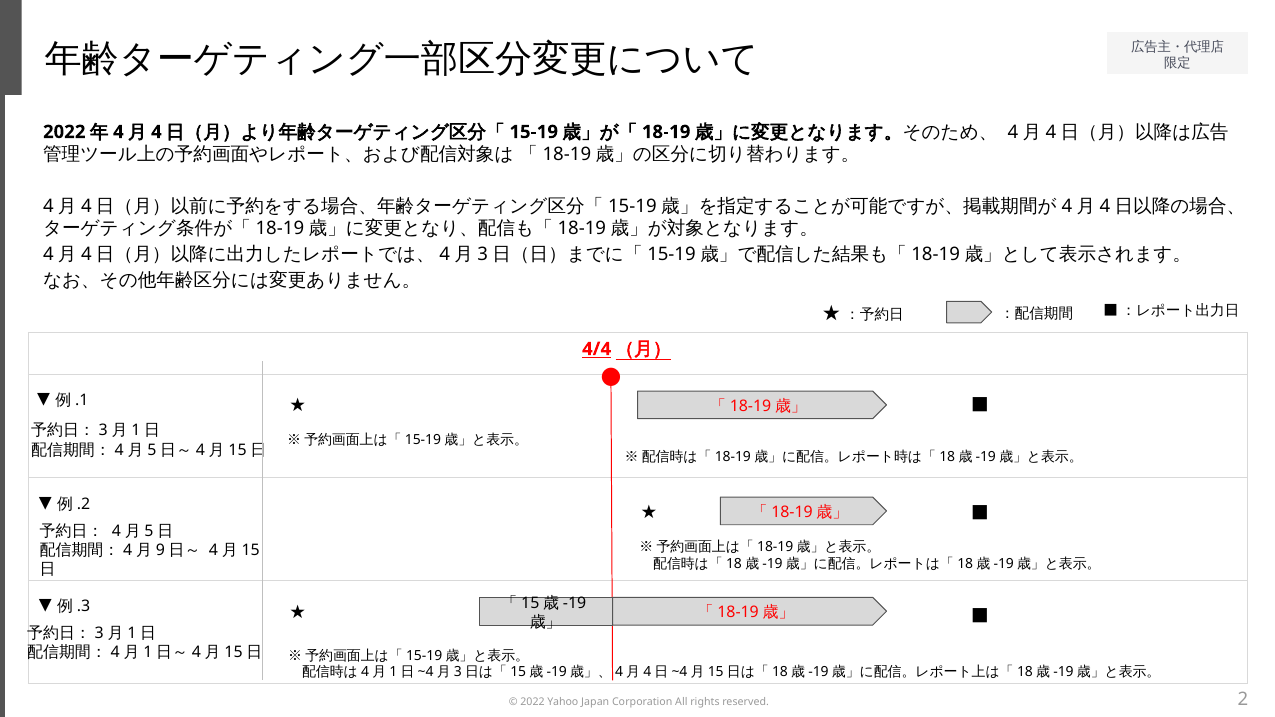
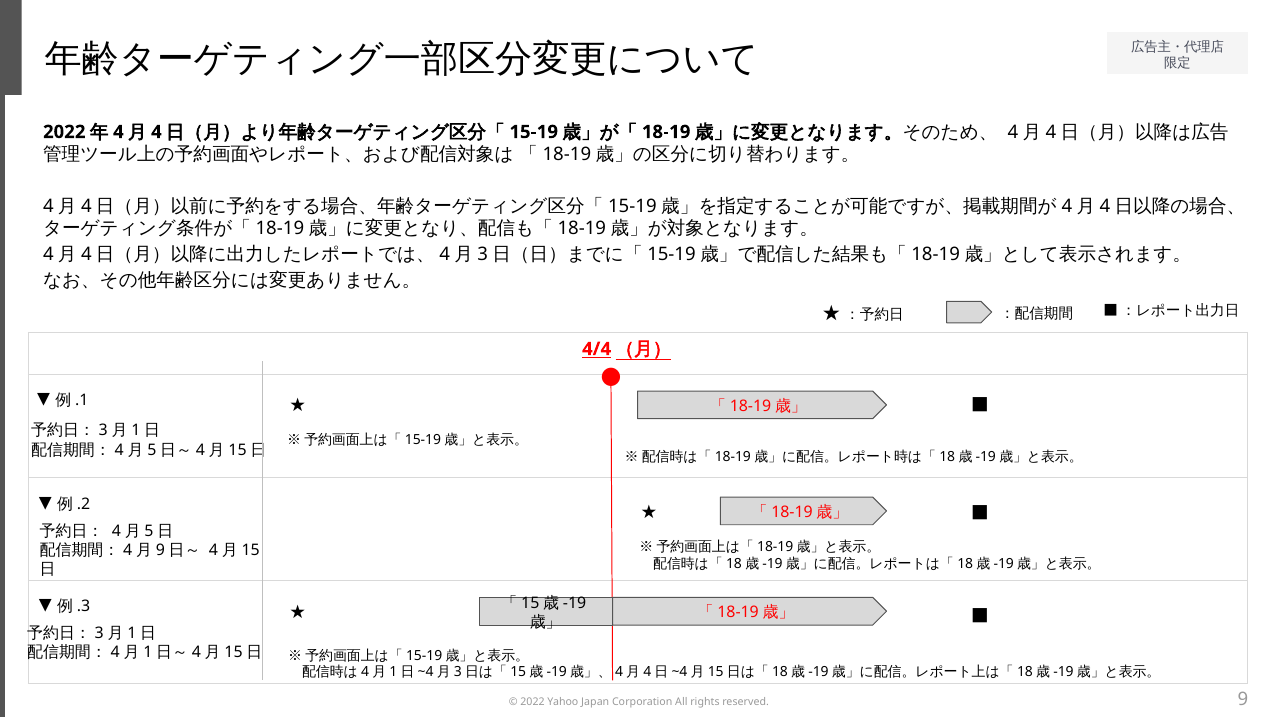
2: 2 -> 9
